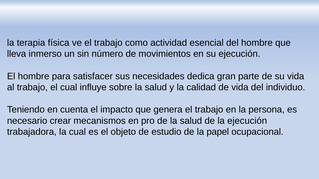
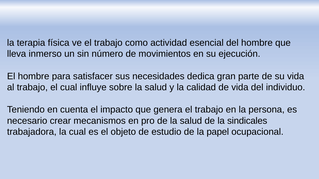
la ejecución: ejecución -> sindicales
